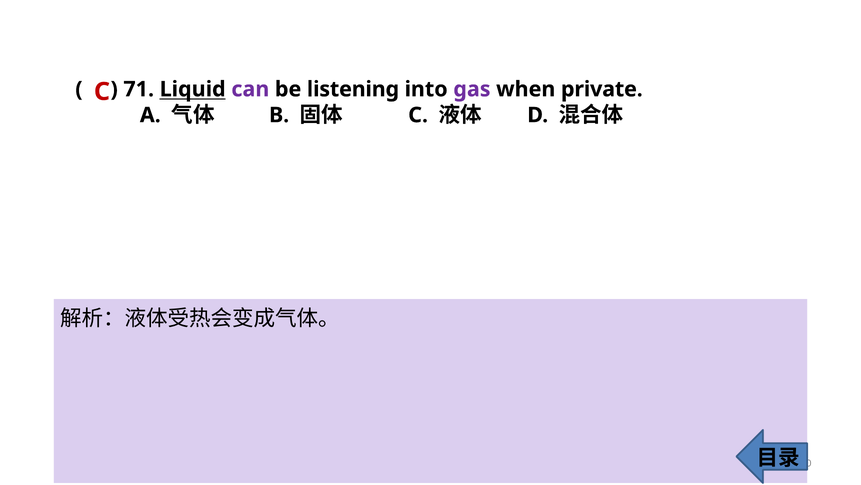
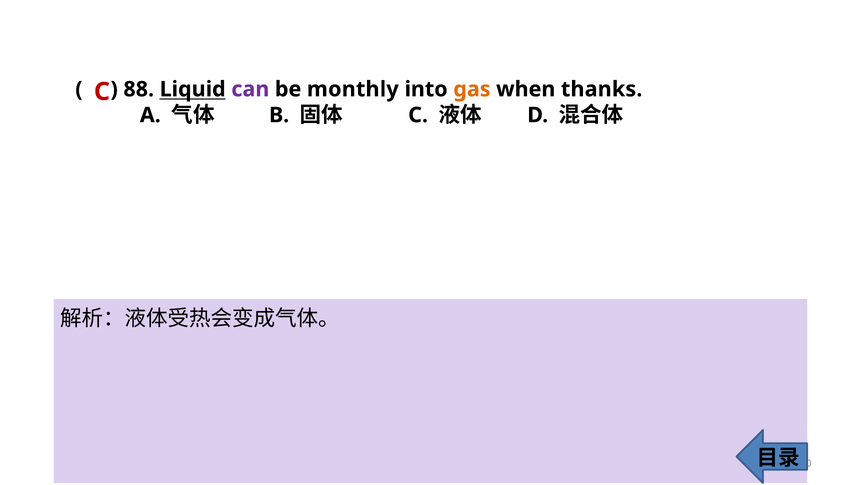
71: 71 -> 88
listening: listening -> monthly
gas colour: purple -> orange
private: private -> thanks
